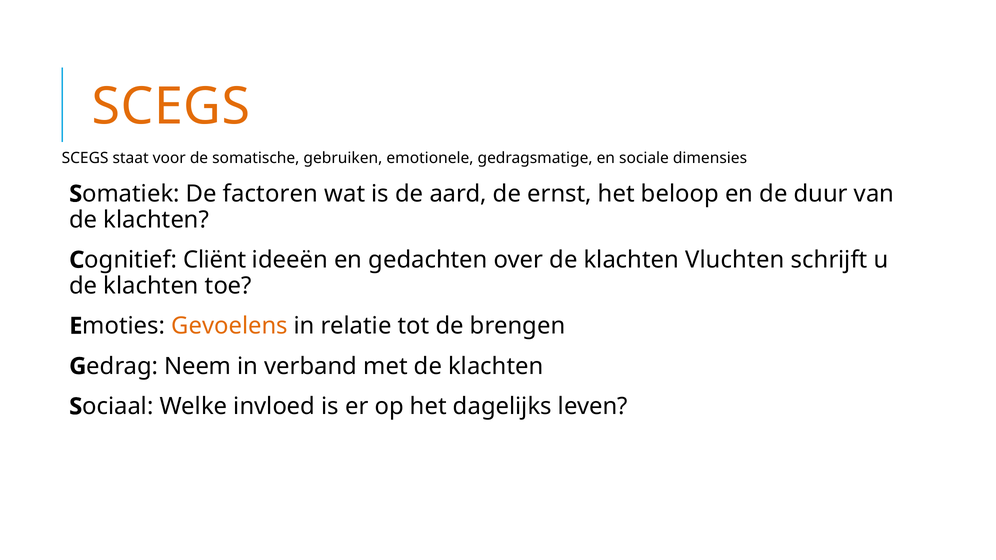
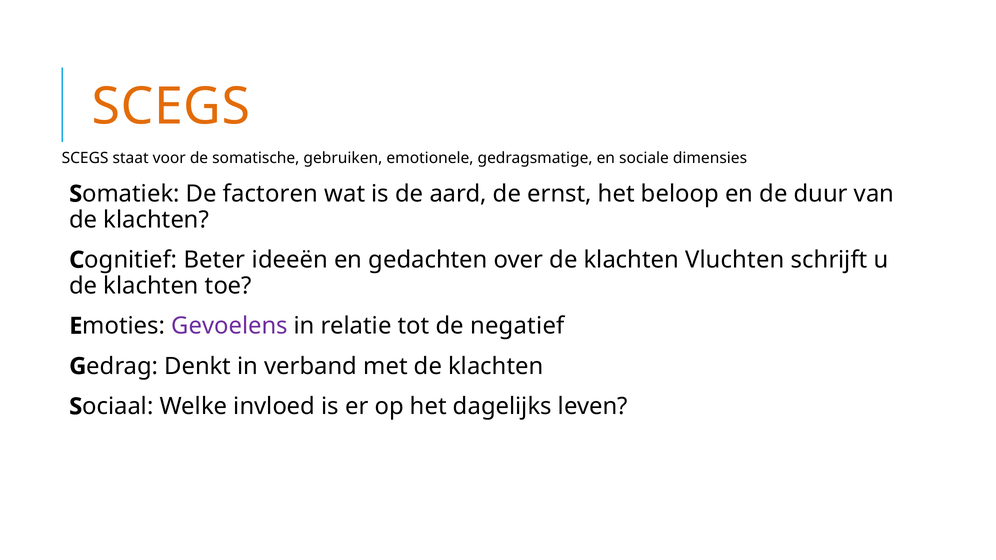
Cliënt: Cliënt -> Beter
Gevoelens colour: orange -> purple
brengen: brengen -> negatief
Neem: Neem -> Denkt
